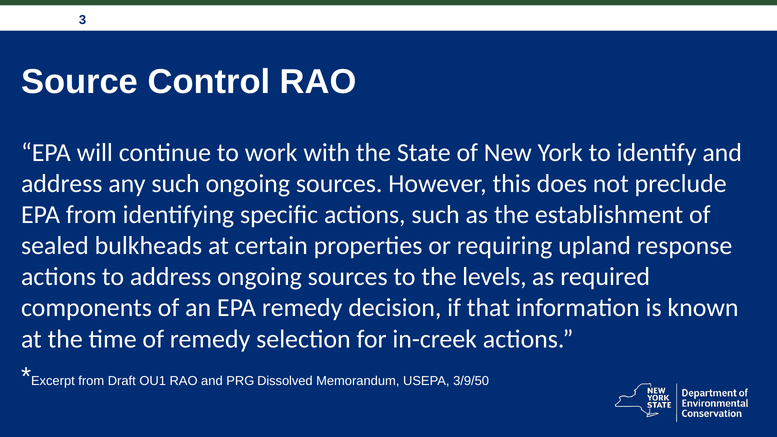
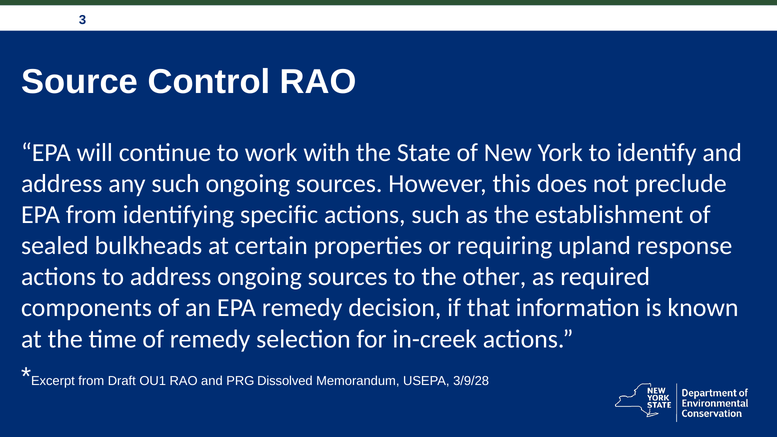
levels: levels -> other
3/9/50: 3/9/50 -> 3/9/28
